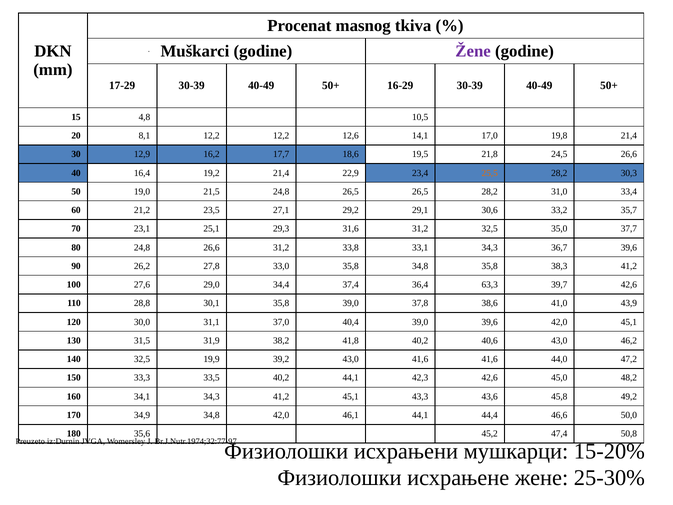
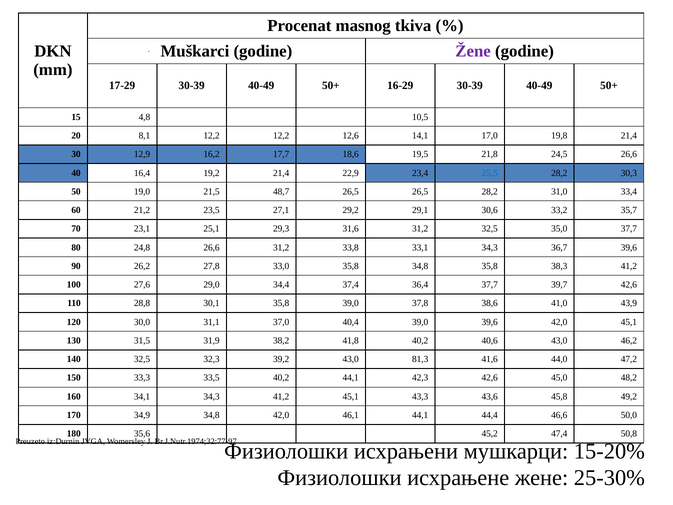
25,5 colour: orange -> blue
21,5 24,8: 24,8 -> 48,7
36,4 63,3: 63,3 -> 37,7
19,9: 19,9 -> 32,3
43,0 41,6: 41,6 -> 81,3
